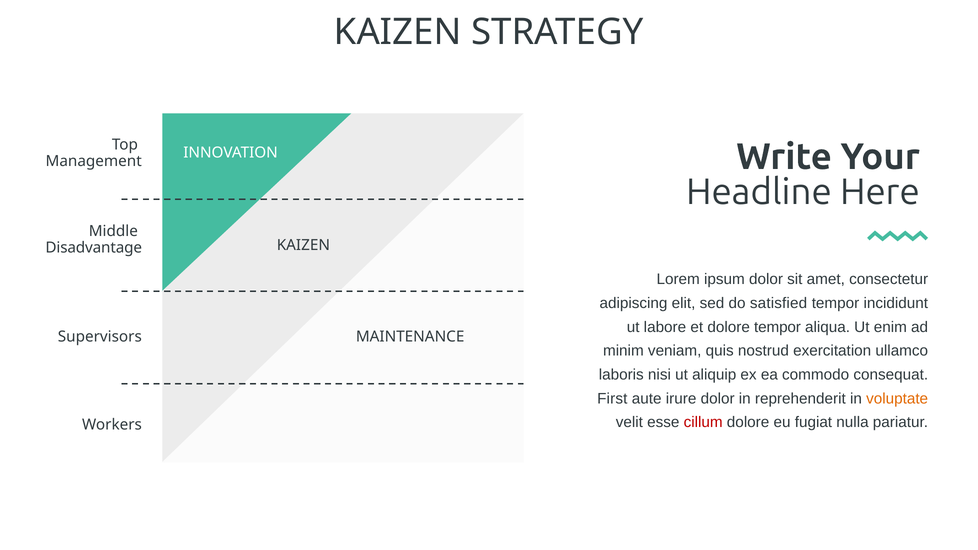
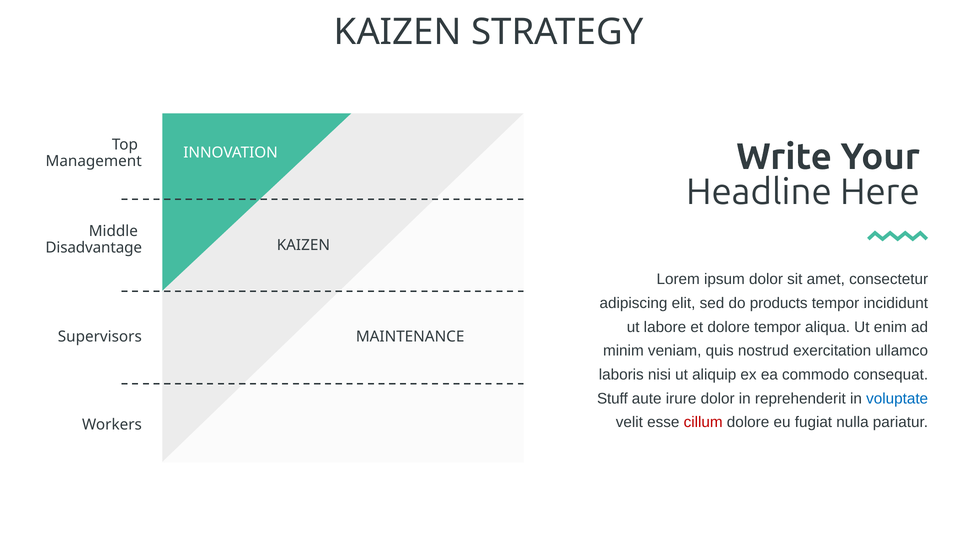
satisfied: satisfied -> products
First: First -> Stuff
voluptate colour: orange -> blue
